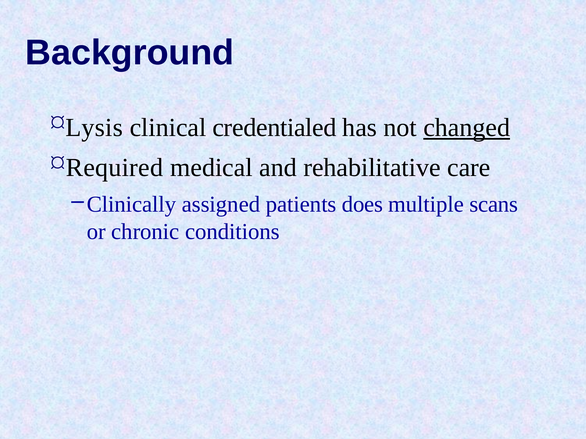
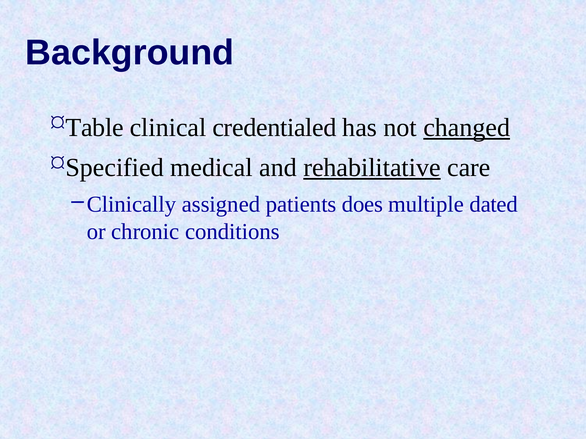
Lysis: Lysis -> Table
Required: Required -> Specified
rehabilitative underline: none -> present
scans: scans -> dated
